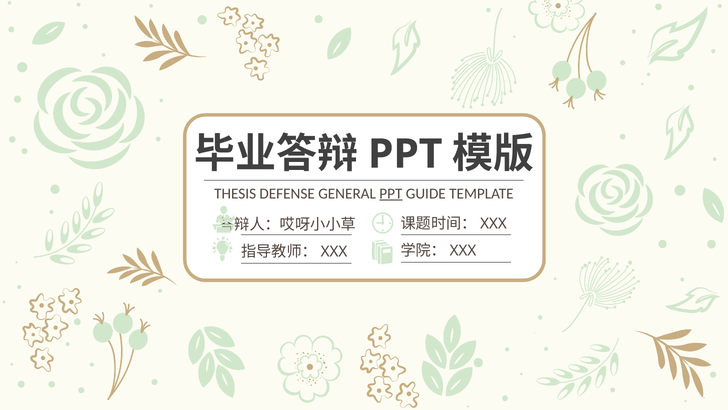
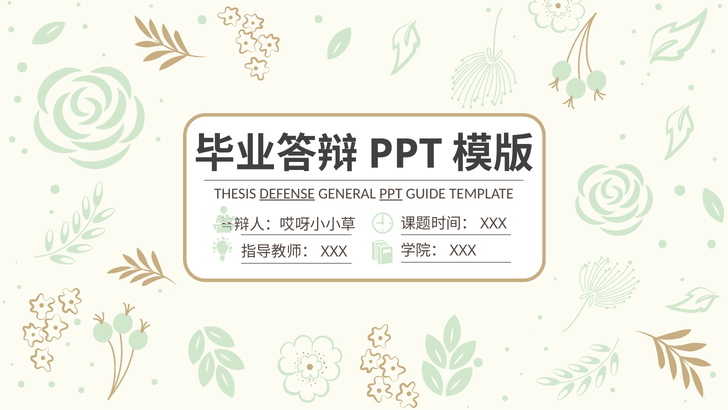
DEFENSE underline: none -> present
